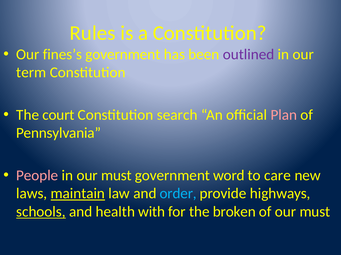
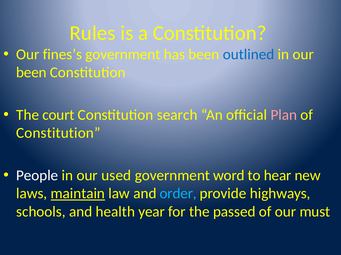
outlined colour: purple -> blue
term at (31, 73): term -> been
Pennsylvania at (58, 133): Pennsylvania -> Constitution
People colour: pink -> white
in our must: must -> used
care: care -> hear
schools underline: present -> none
with: with -> year
broken: broken -> passed
